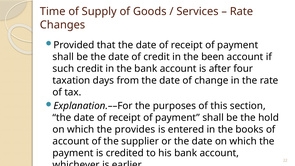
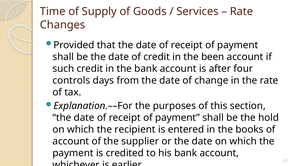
taxation: taxation -> controls
provides: provides -> recipient
